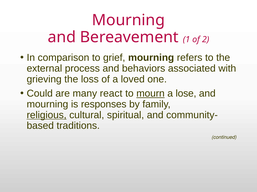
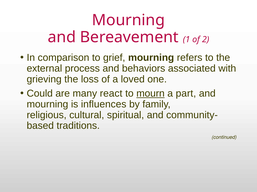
lose: lose -> part
responses: responses -> influences
religious underline: present -> none
